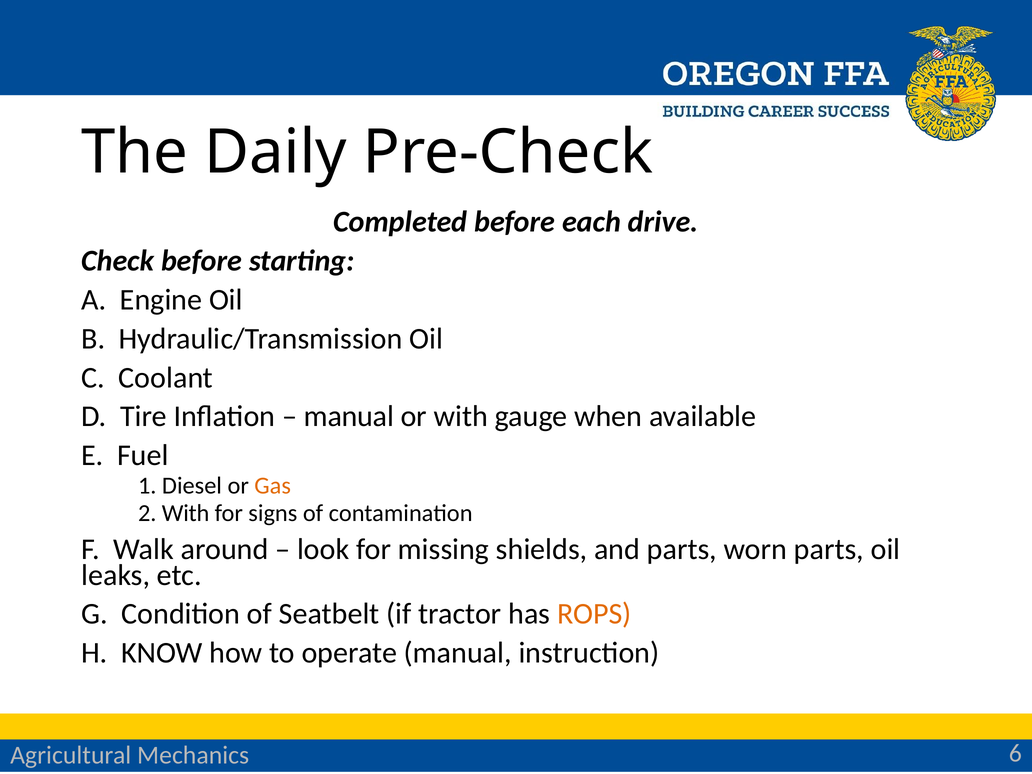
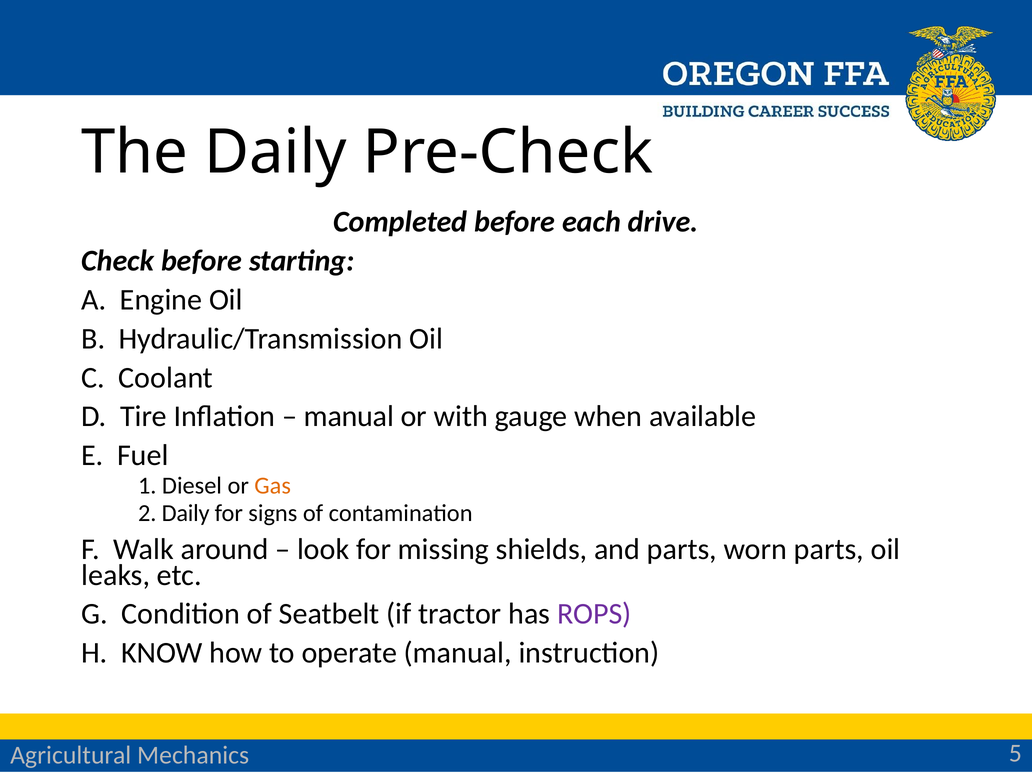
2 With: With -> Daily
ROPS colour: orange -> purple
6: 6 -> 5
